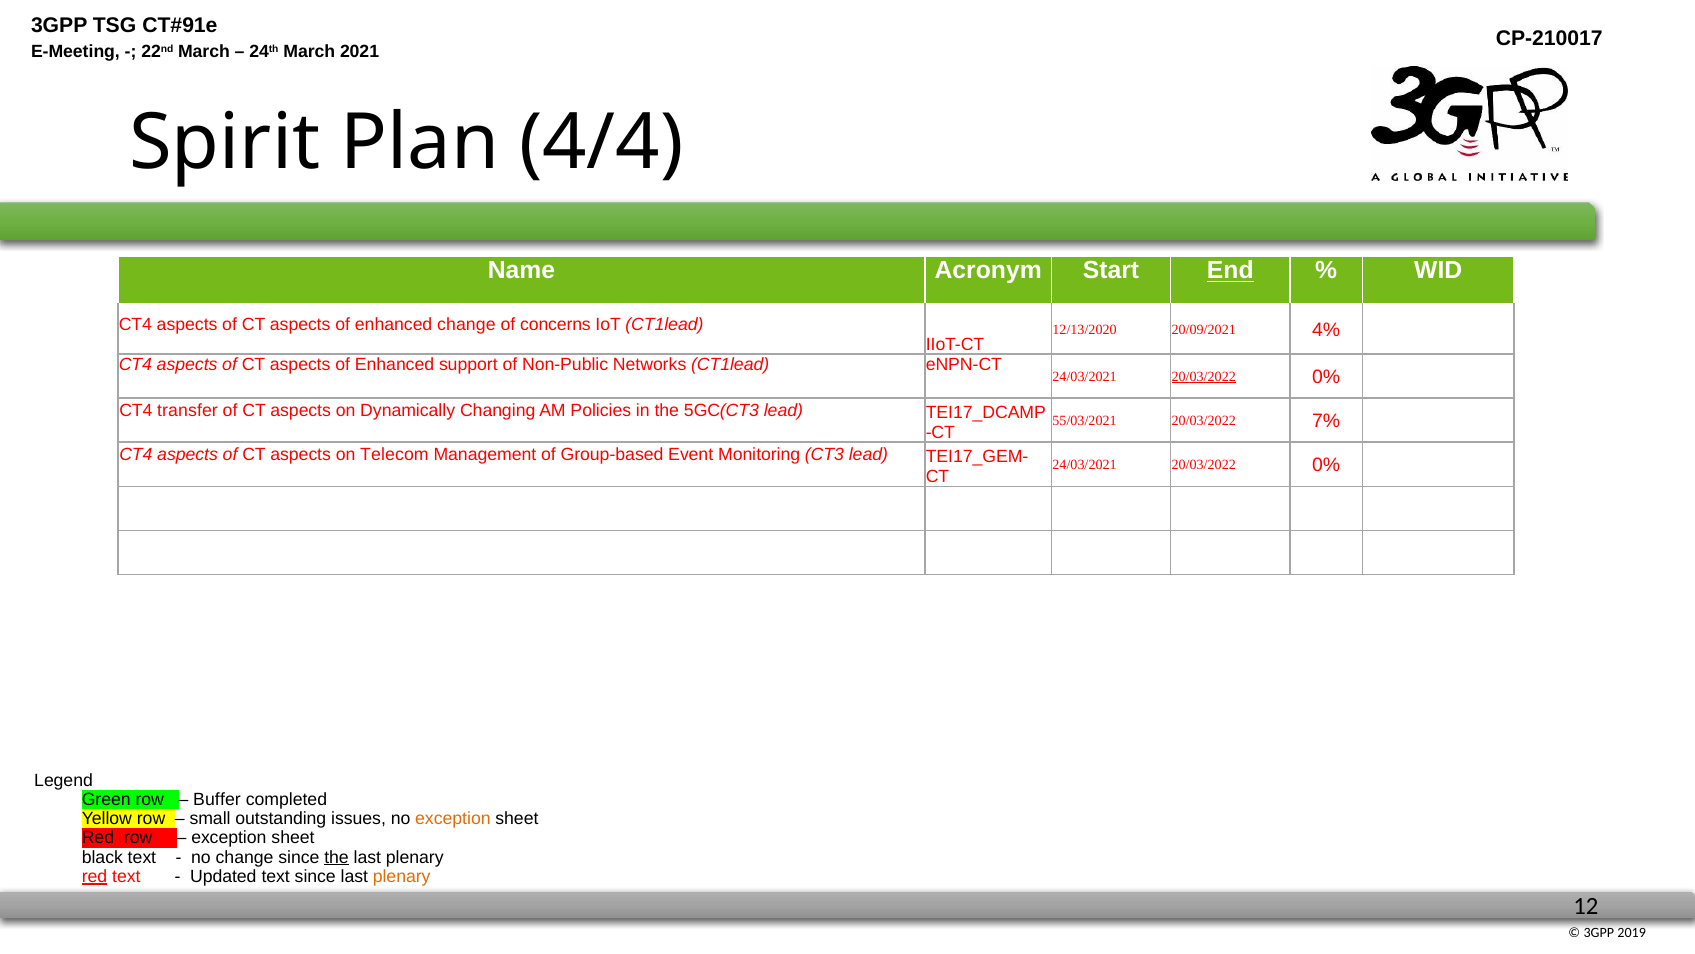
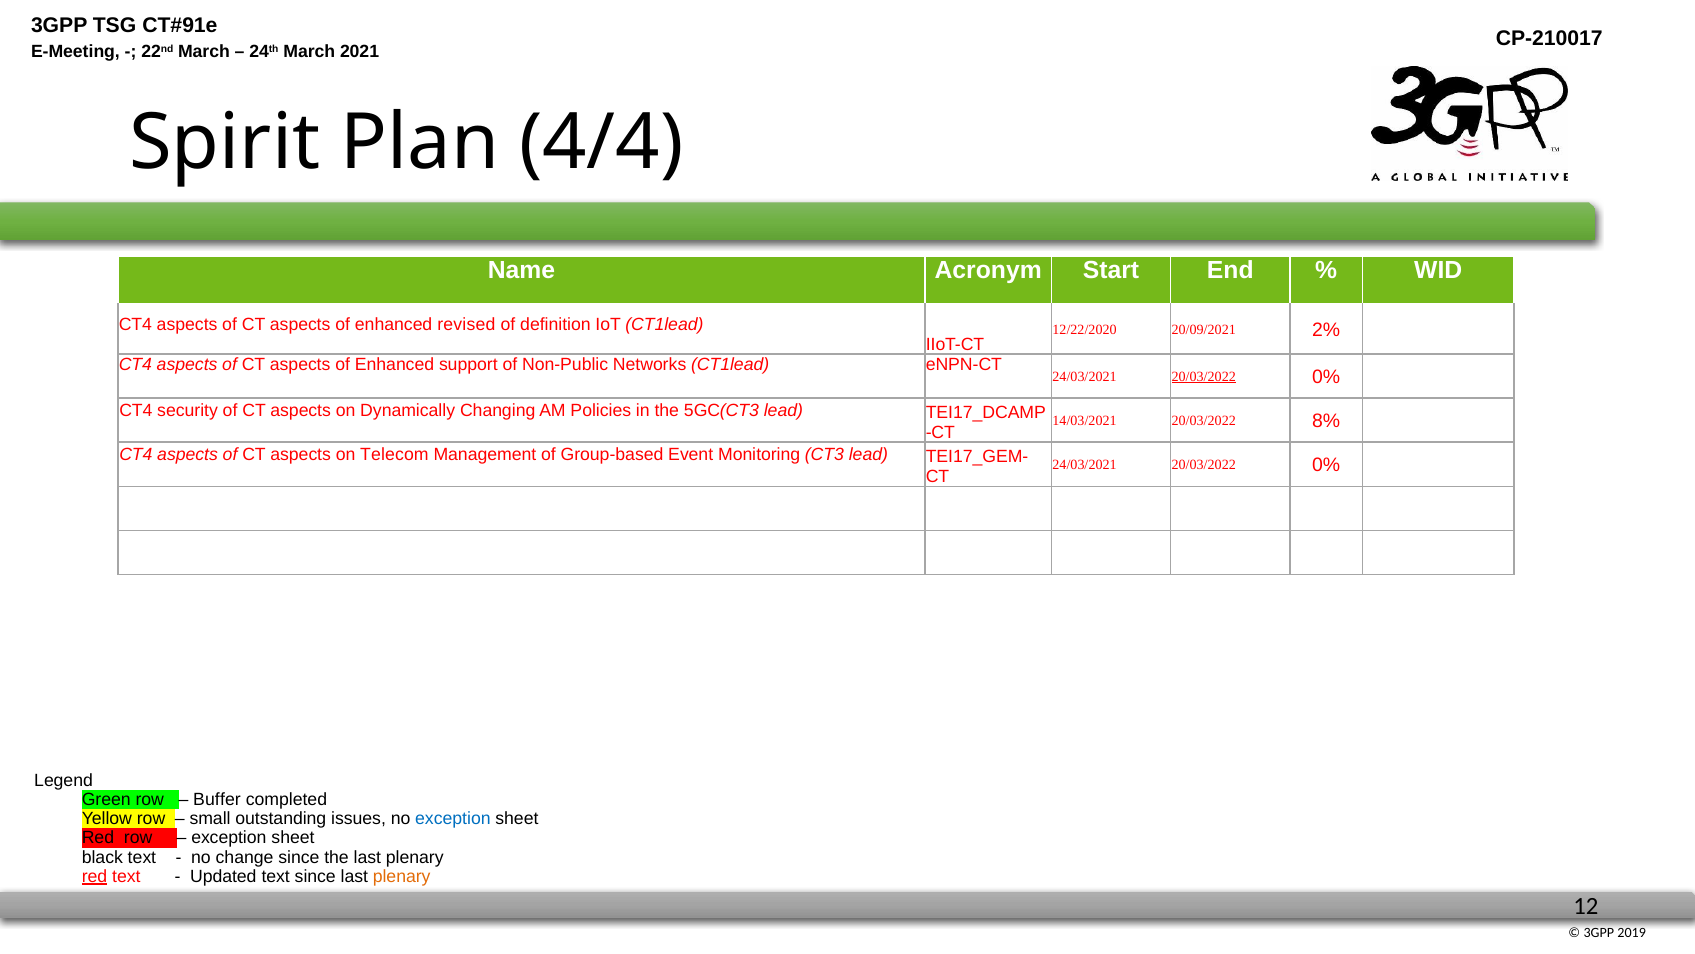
End underline: present -> none
enhanced change: change -> revised
concerns: concerns -> definition
12/13/2020: 12/13/2020 -> 12/22/2020
4%: 4% -> 2%
transfer: transfer -> security
55/03/2021: 55/03/2021 -> 14/03/2021
7%: 7% -> 8%
exception at (453, 819) colour: orange -> blue
the at (337, 857) underline: present -> none
